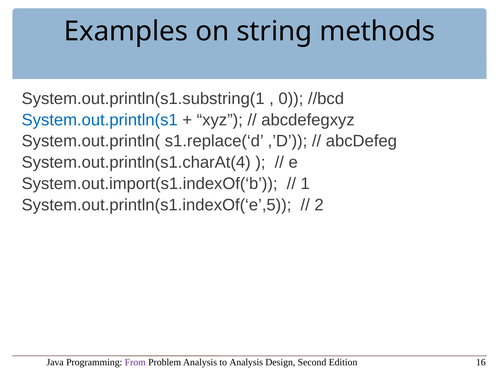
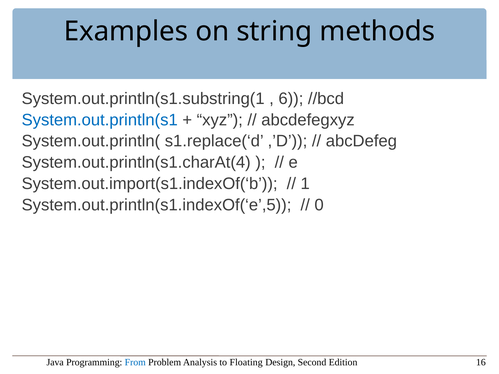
0: 0 -> 6
2: 2 -> 0
From colour: purple -> blue
to Analysis: Analysis -> Floating
